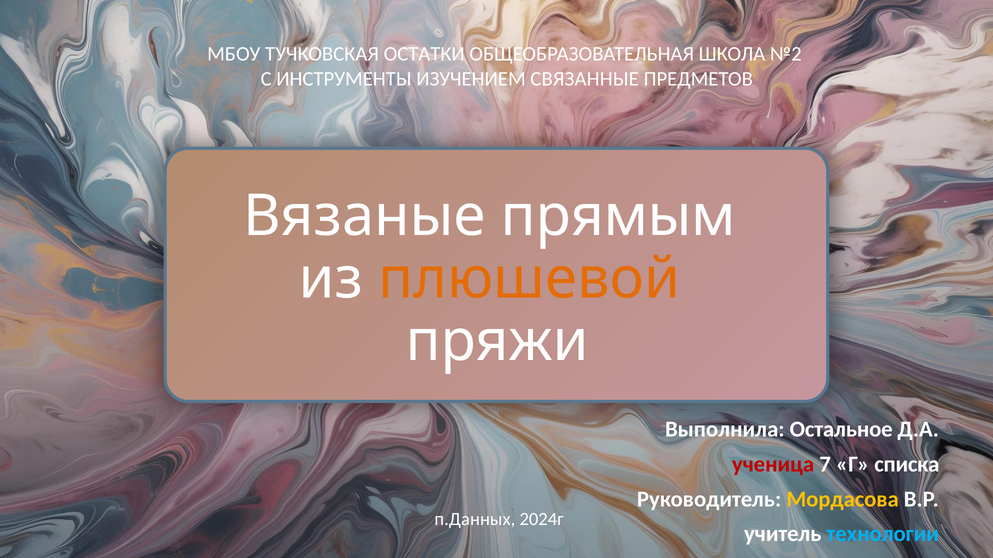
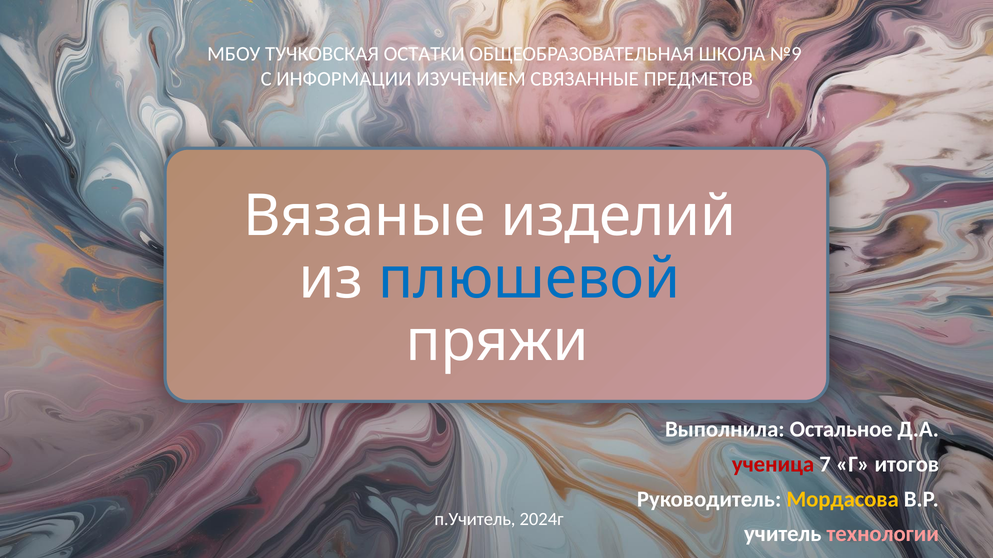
№2: №2 -> №9
ИНСТРУМЕНТЫ: ИНСТРУМЕНТЫ -> ИНФОРМАЦИИ
прямым: прямым -> изделий
плюшевой colour: orange -> blue
списка: списка -> итогов
п.Данных: п.Данных -> п.Учитель
технологии colour: light blue -> pink
